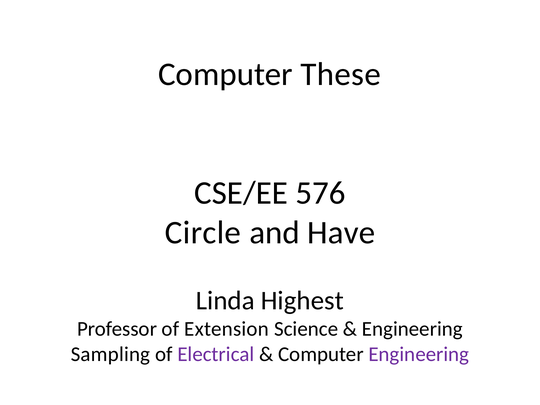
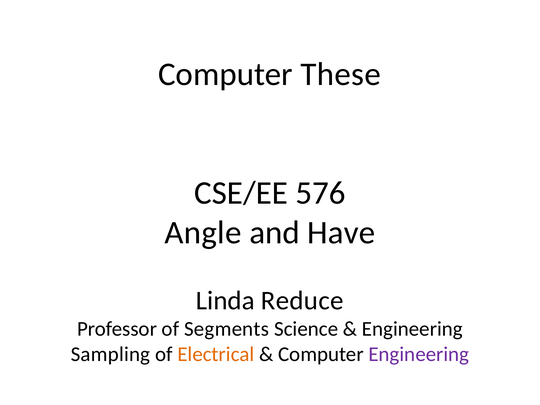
Circle: Circle -> Angle
Highest: Highest -> Reduce
Extension: Extension -> Segments
Electrical colour: purple -> orange
